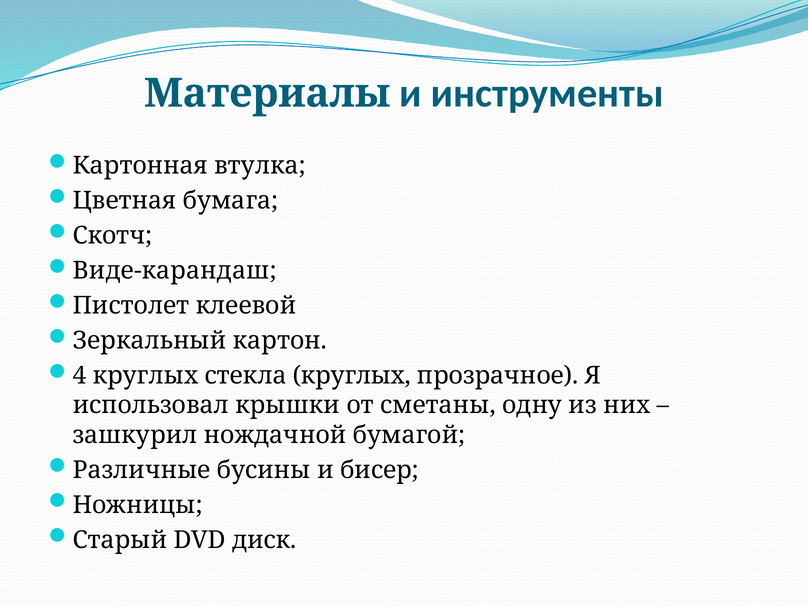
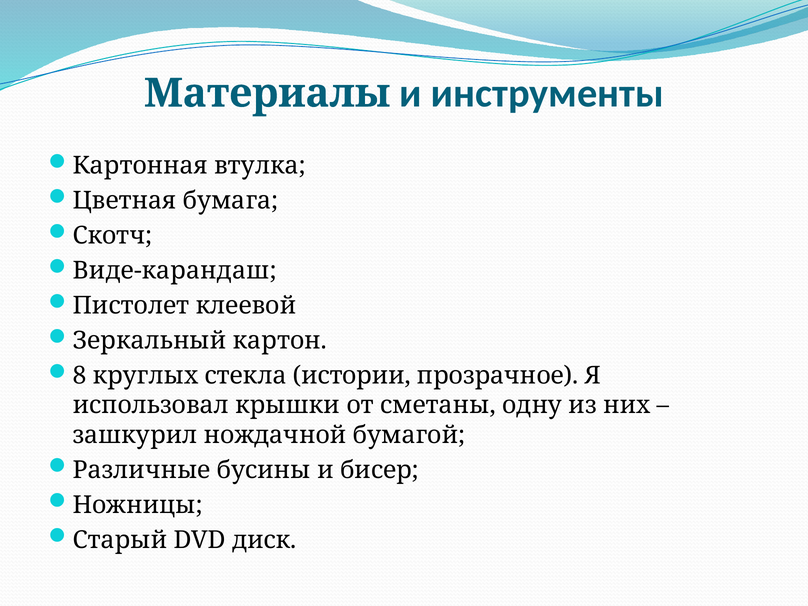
4: 4 -> 8
стекла круглых: круглых -> истории
